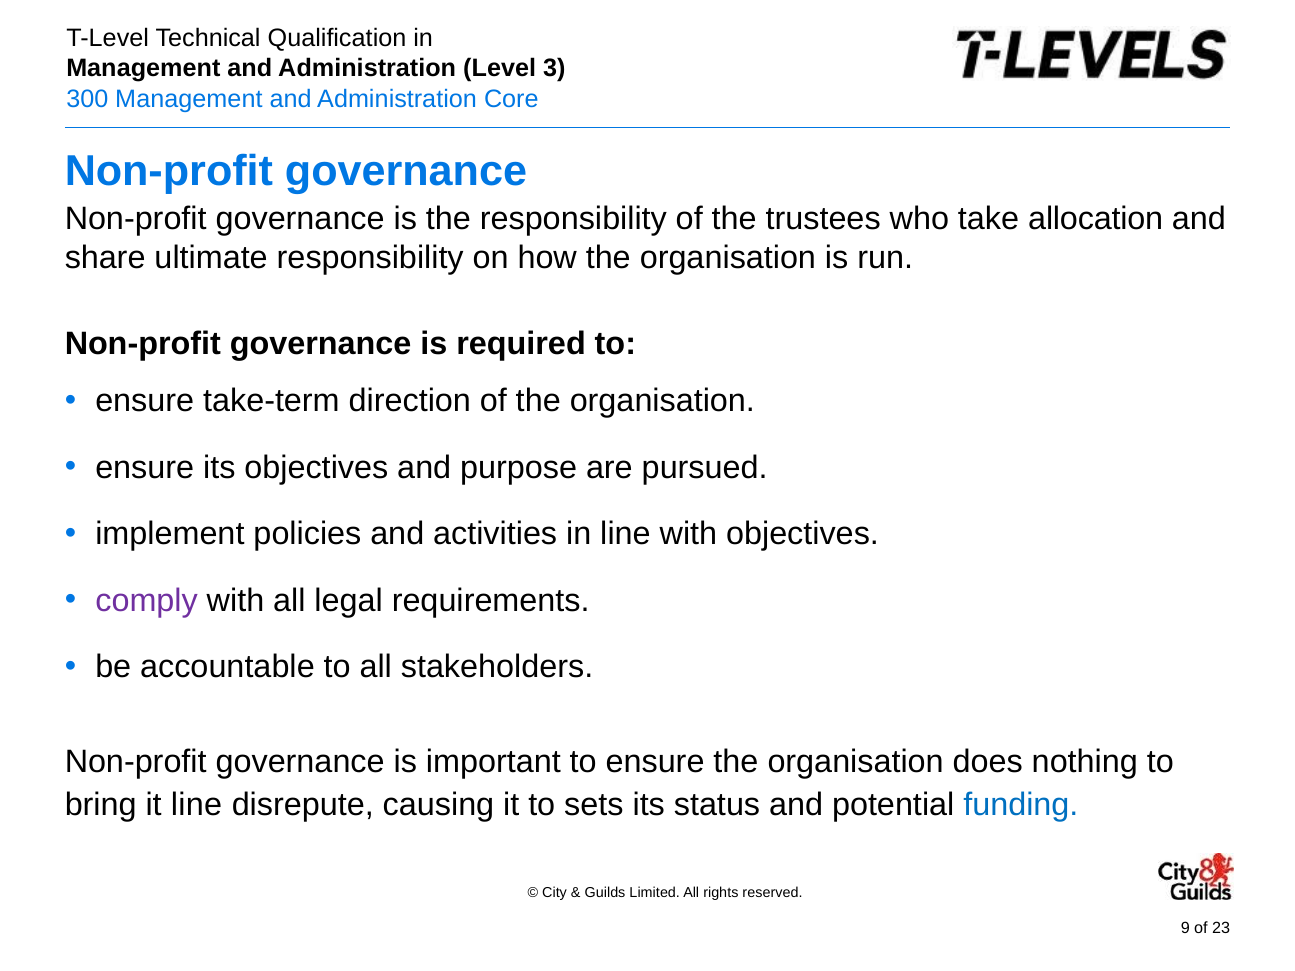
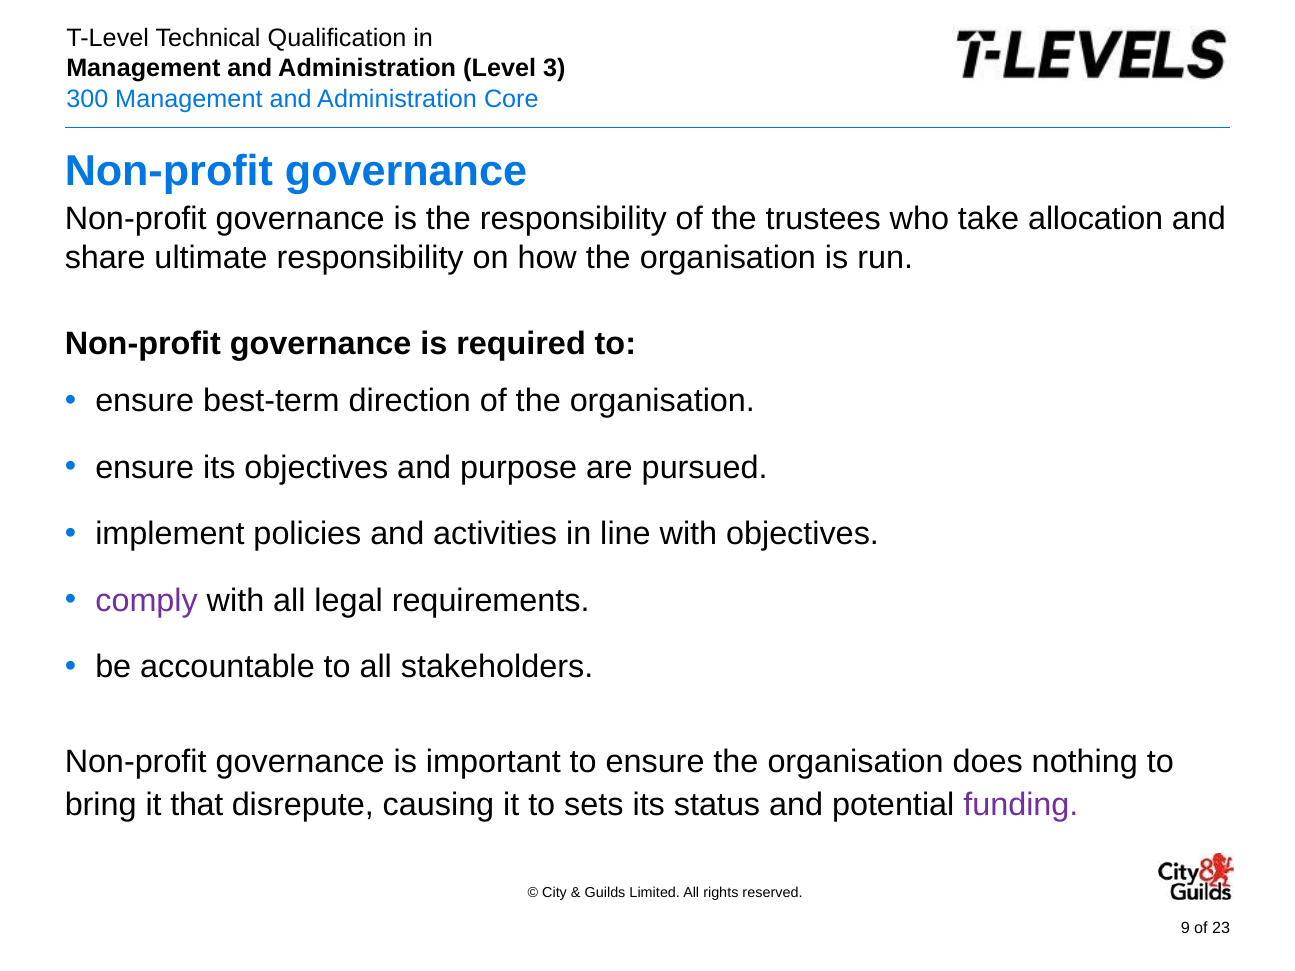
take-term: take-term -> best-term
it line: line -> that
funding colour: blue -> purple
